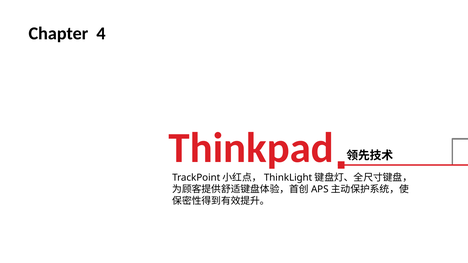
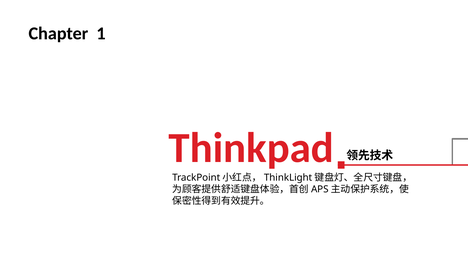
4: 4 -> 1
